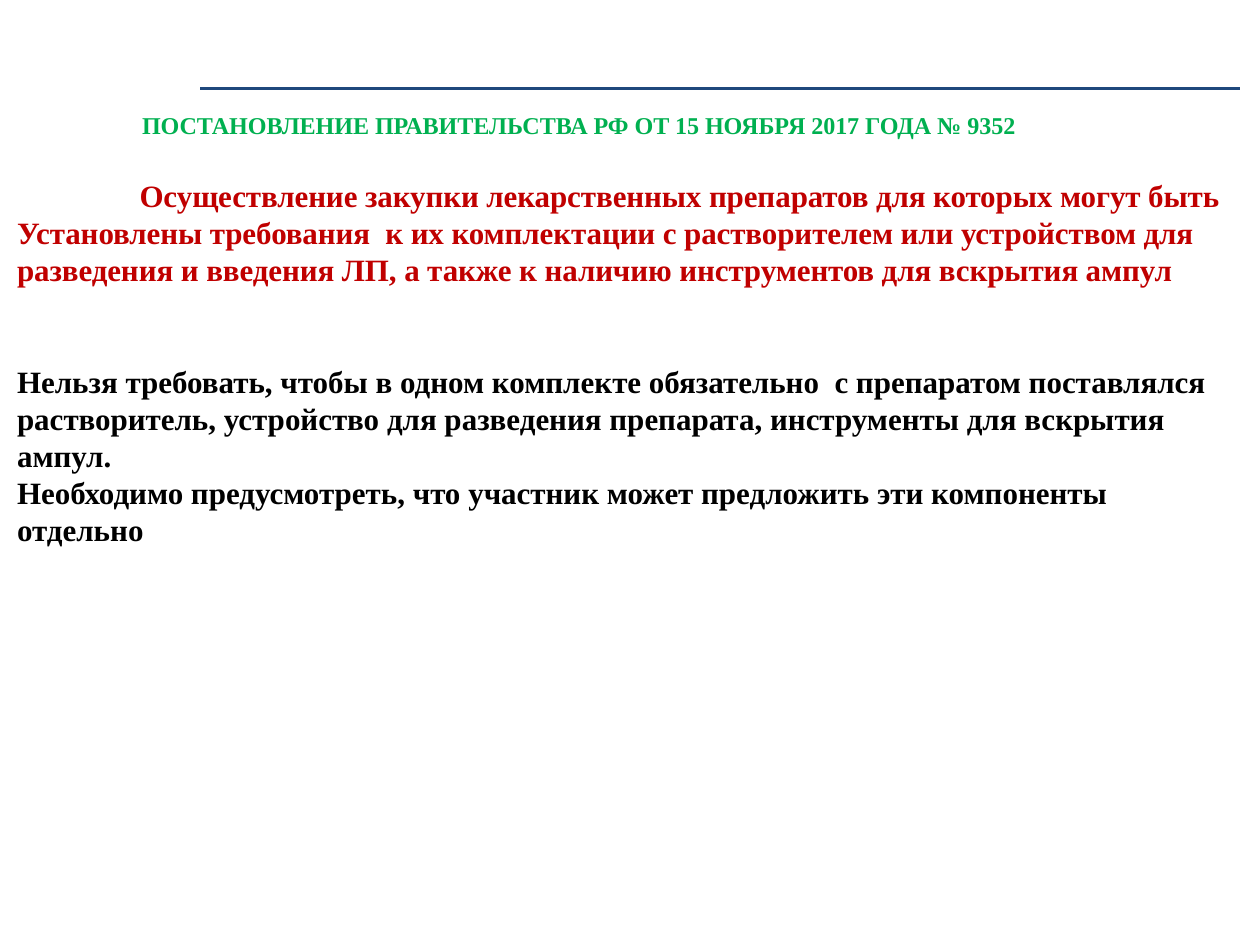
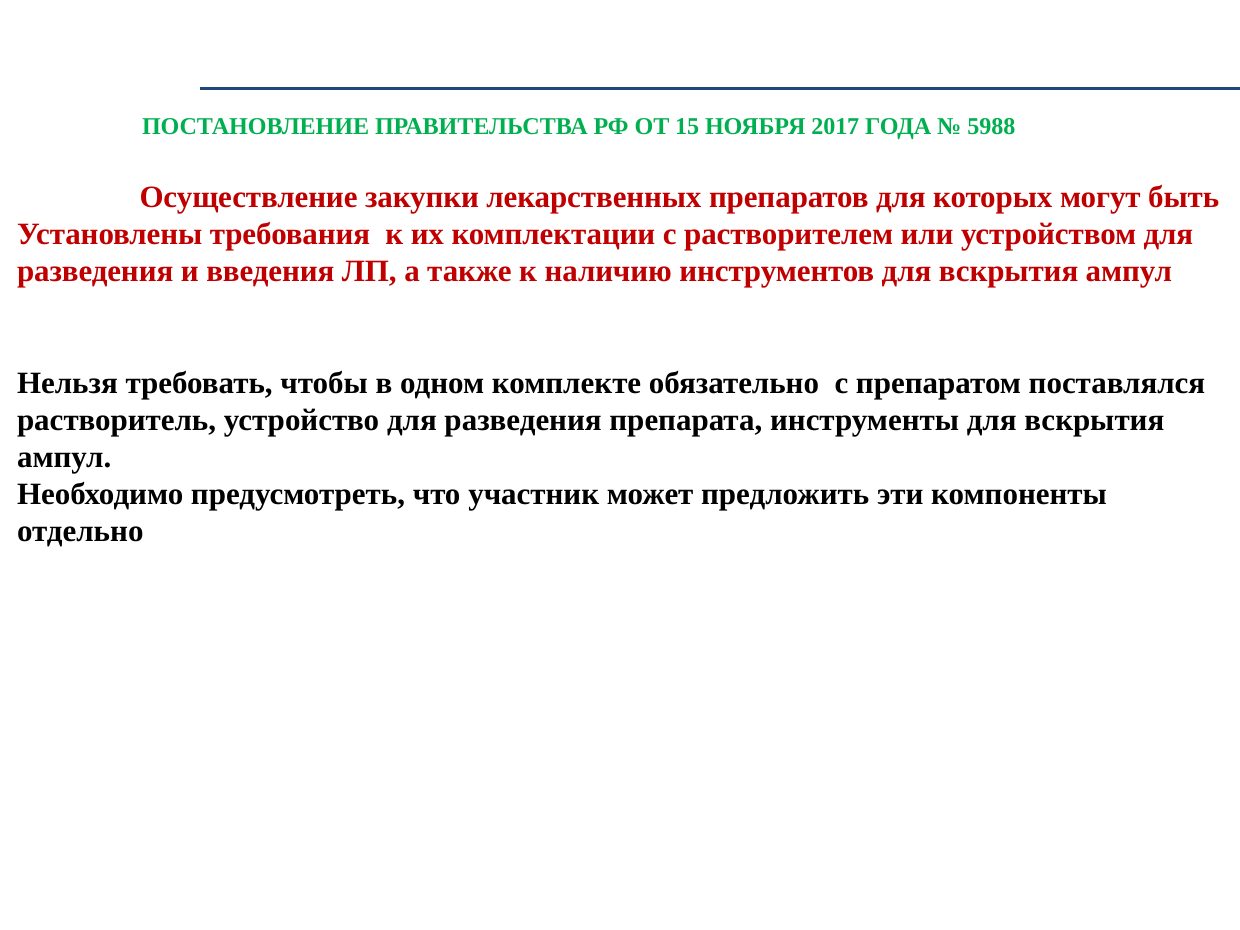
9352: 9352 -> 5988
